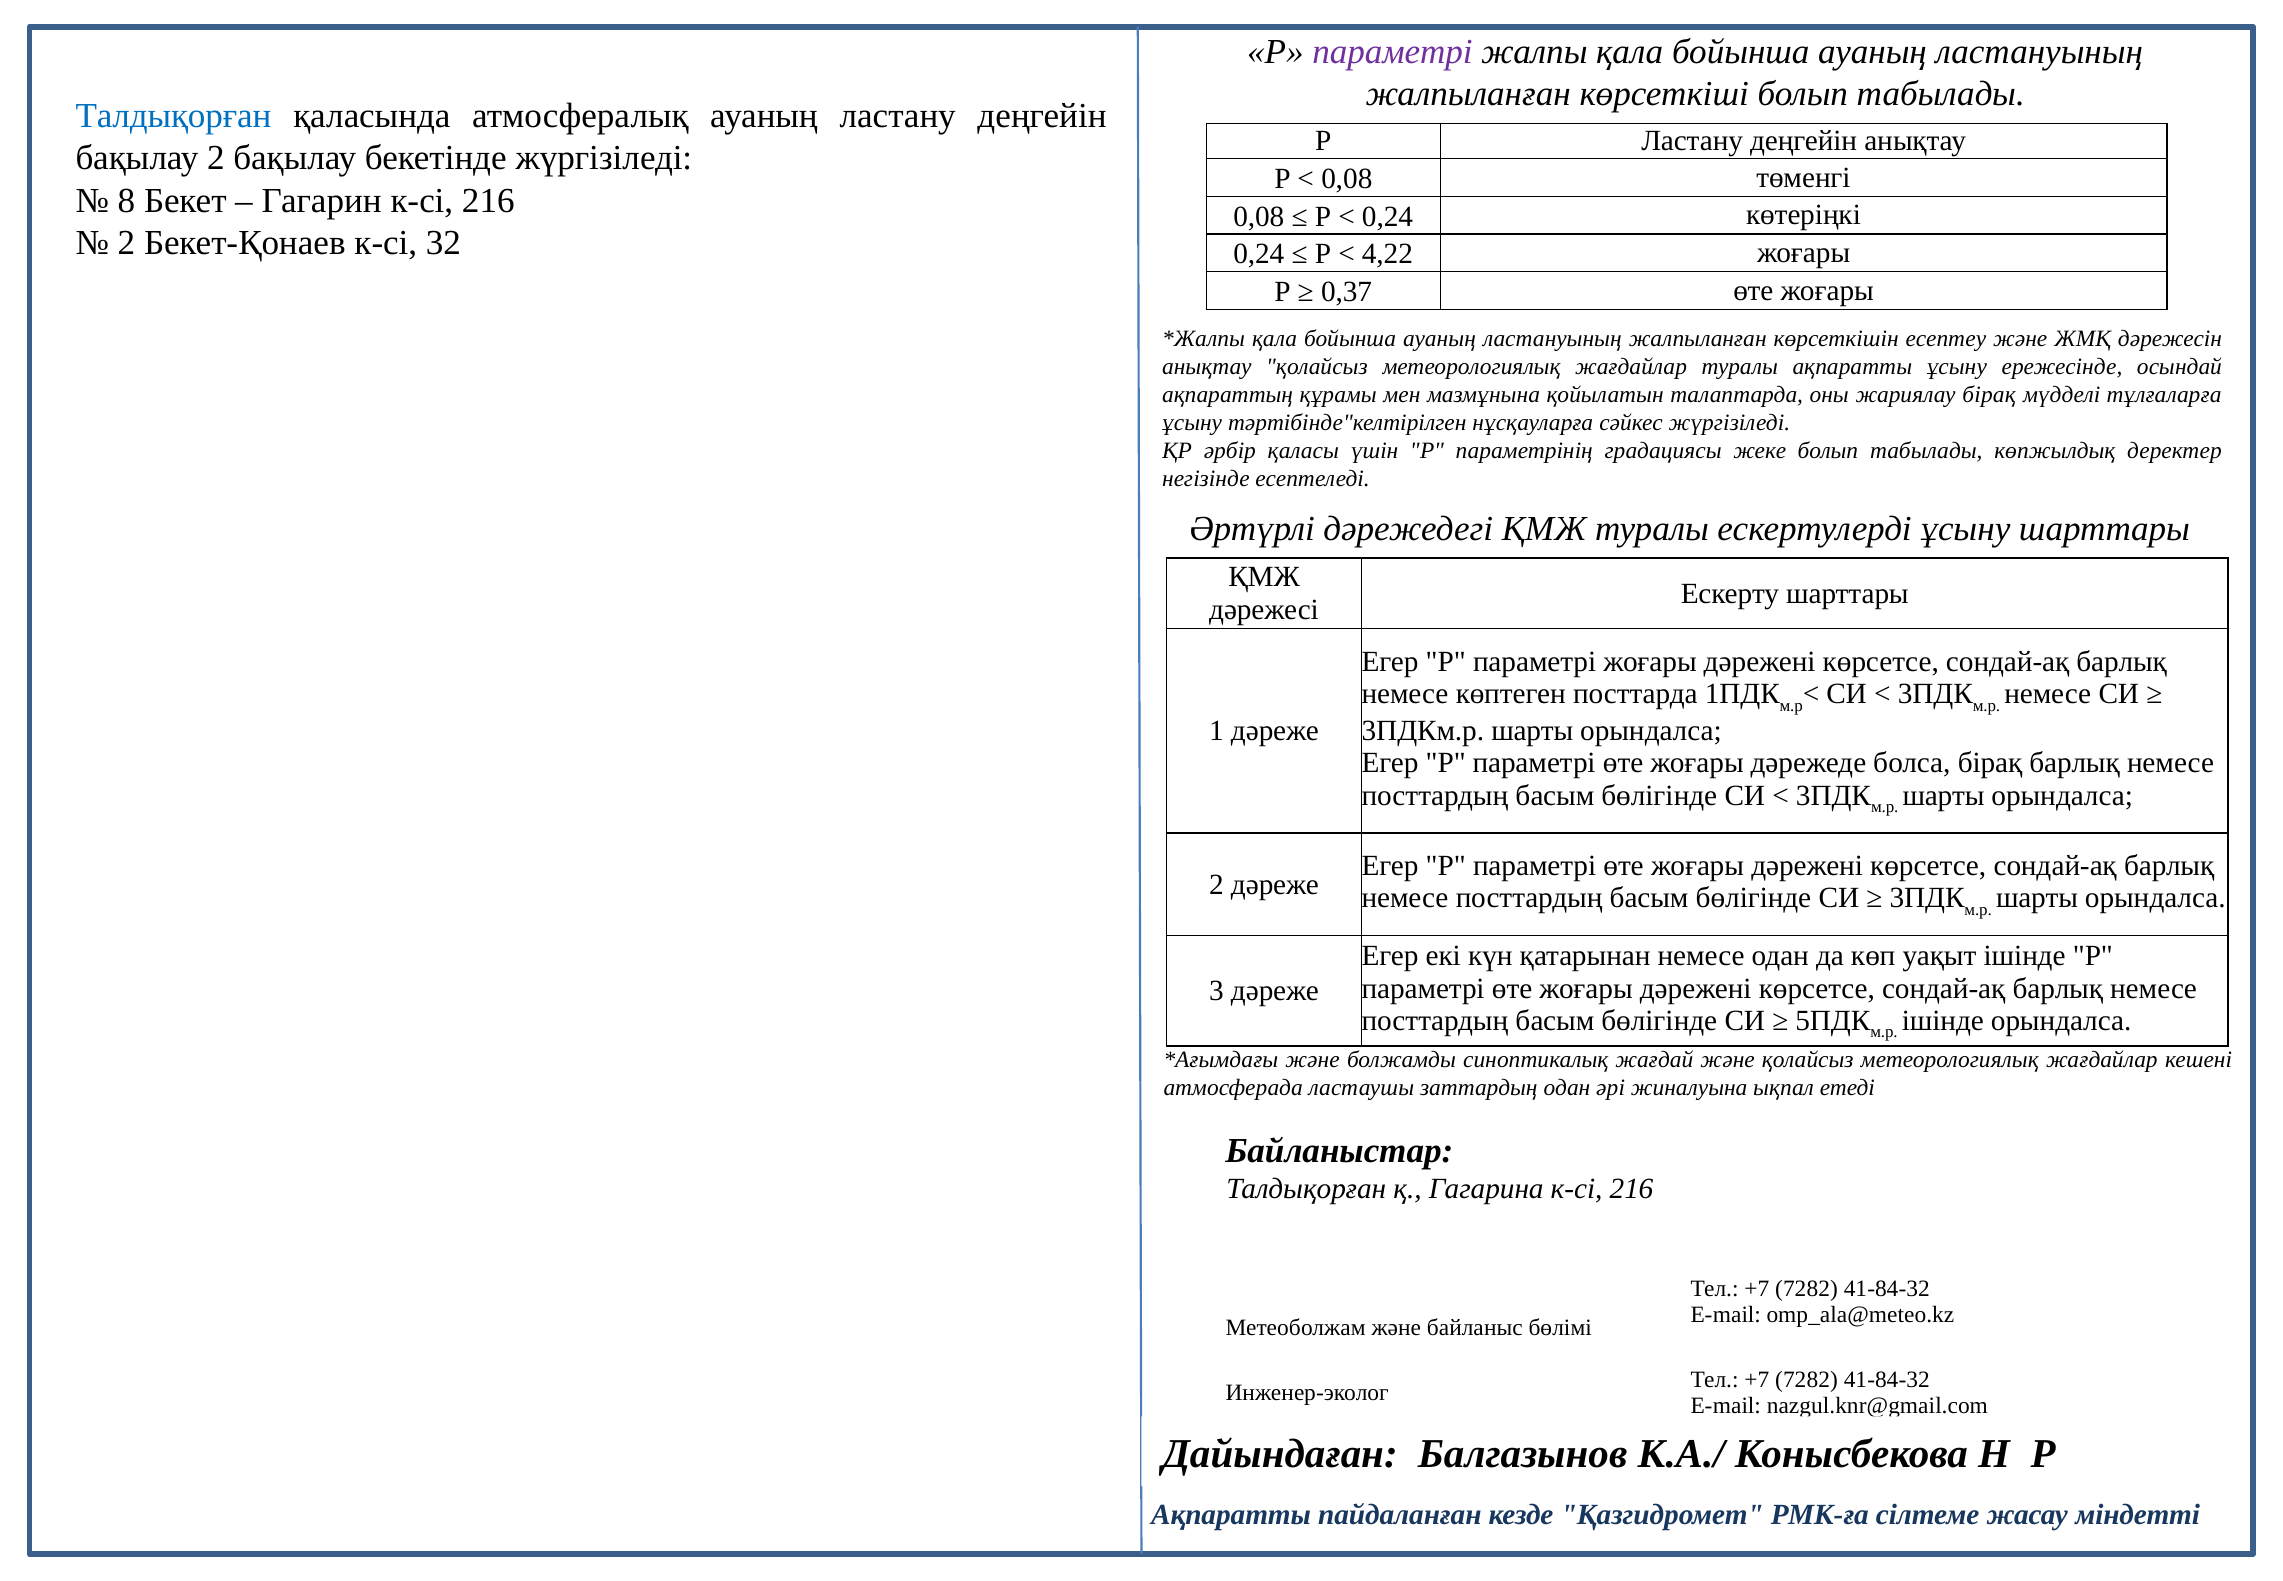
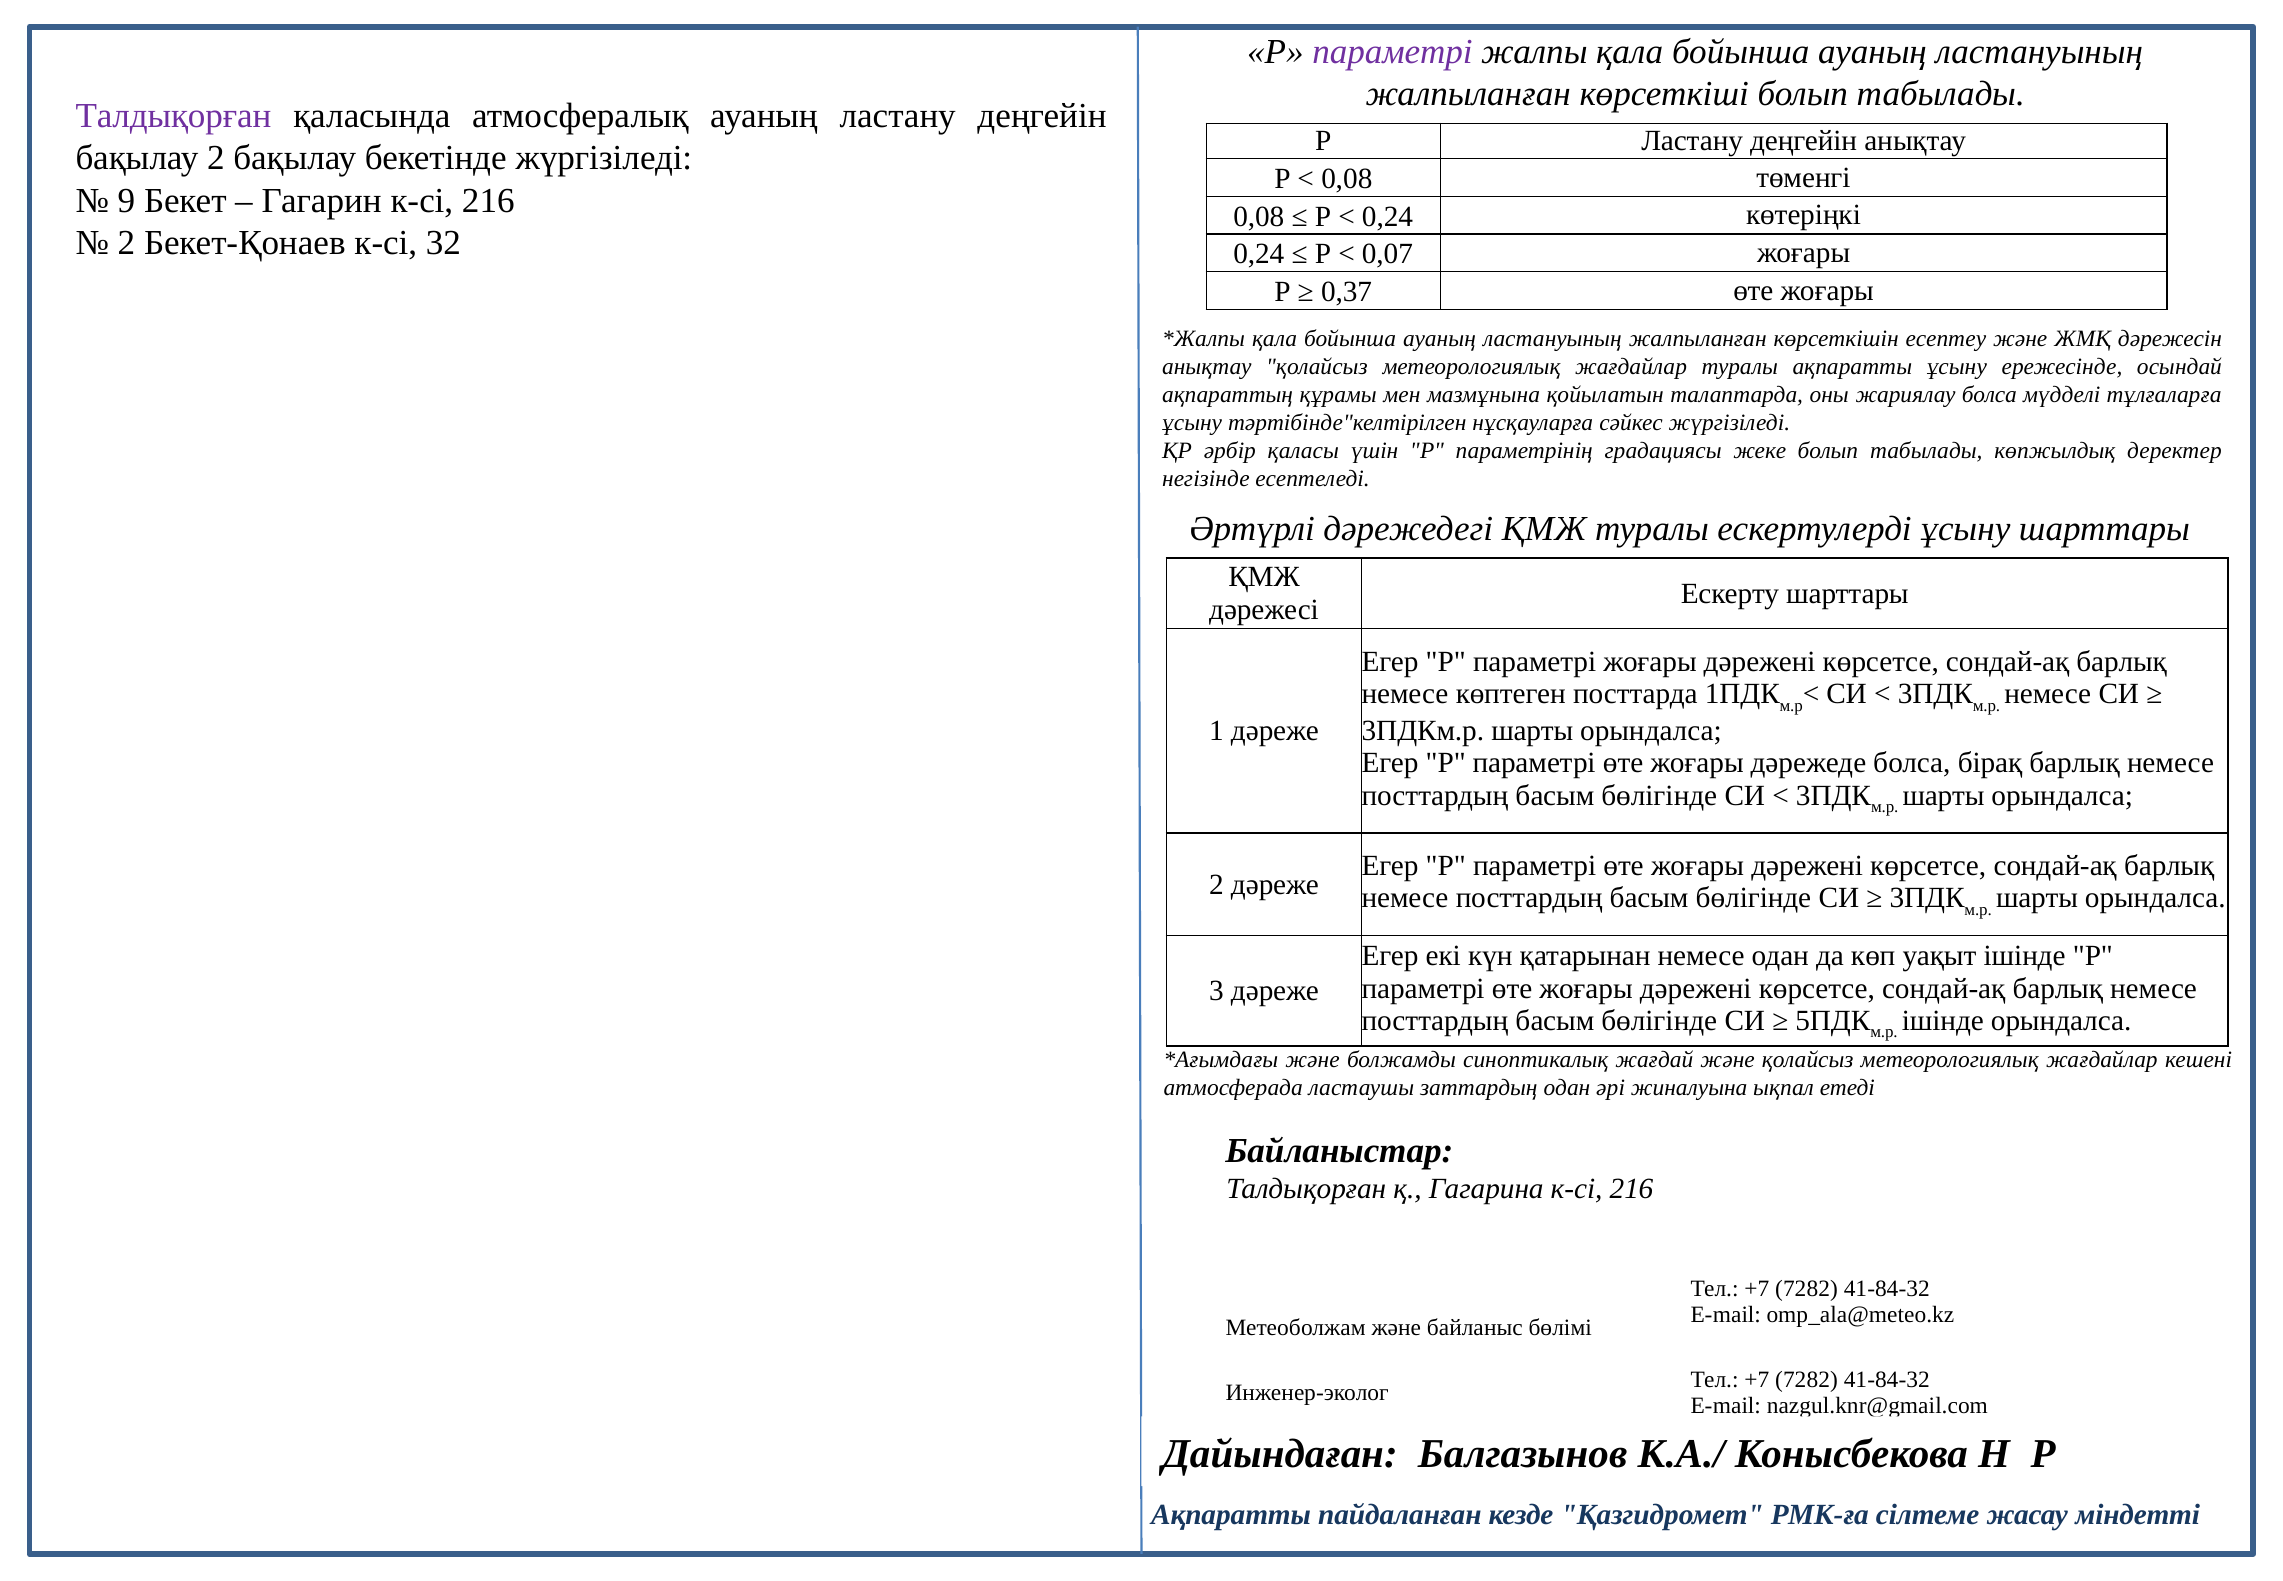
Талдықорған at (174, 116) colour: blue -> purple
8: 8 -> 9
4,22: 4,22 -> 0,07
жариялау бірақ: бірақ -> болса
